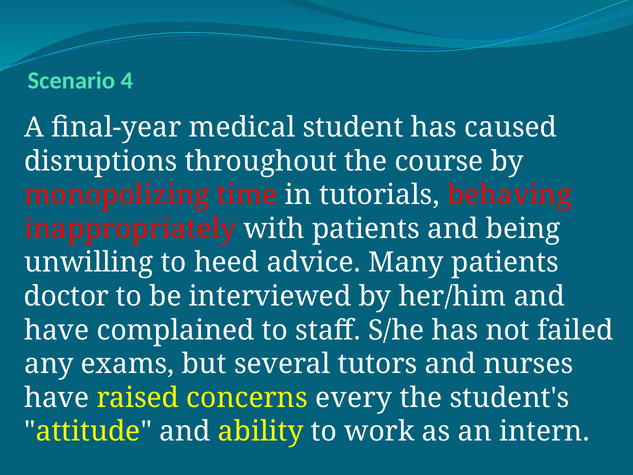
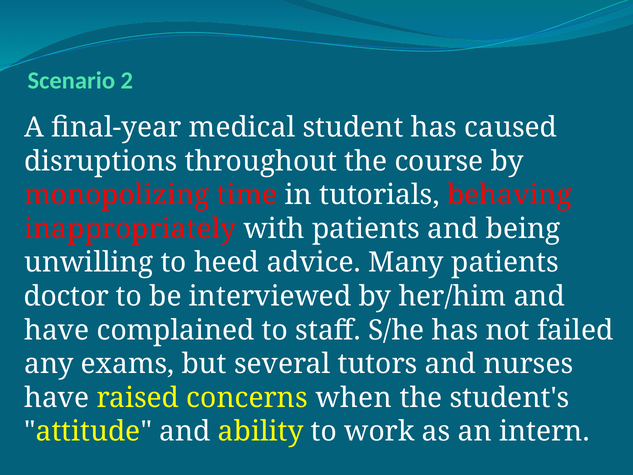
4: 4 -> 2
every: every -> when
